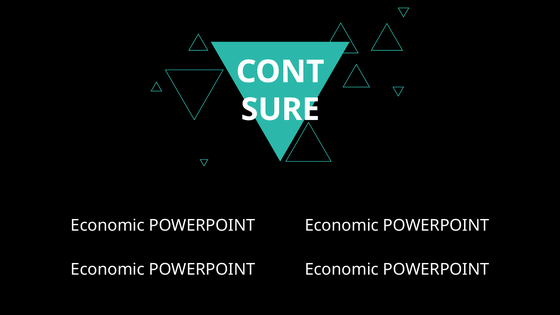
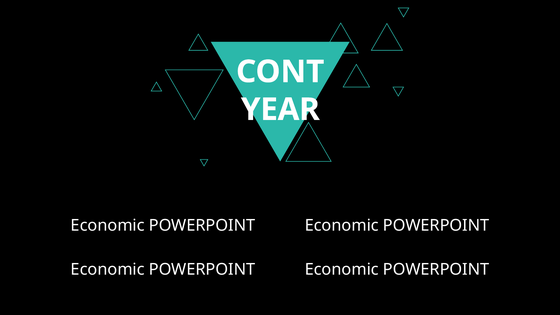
SURE: SURE -> YEAR
